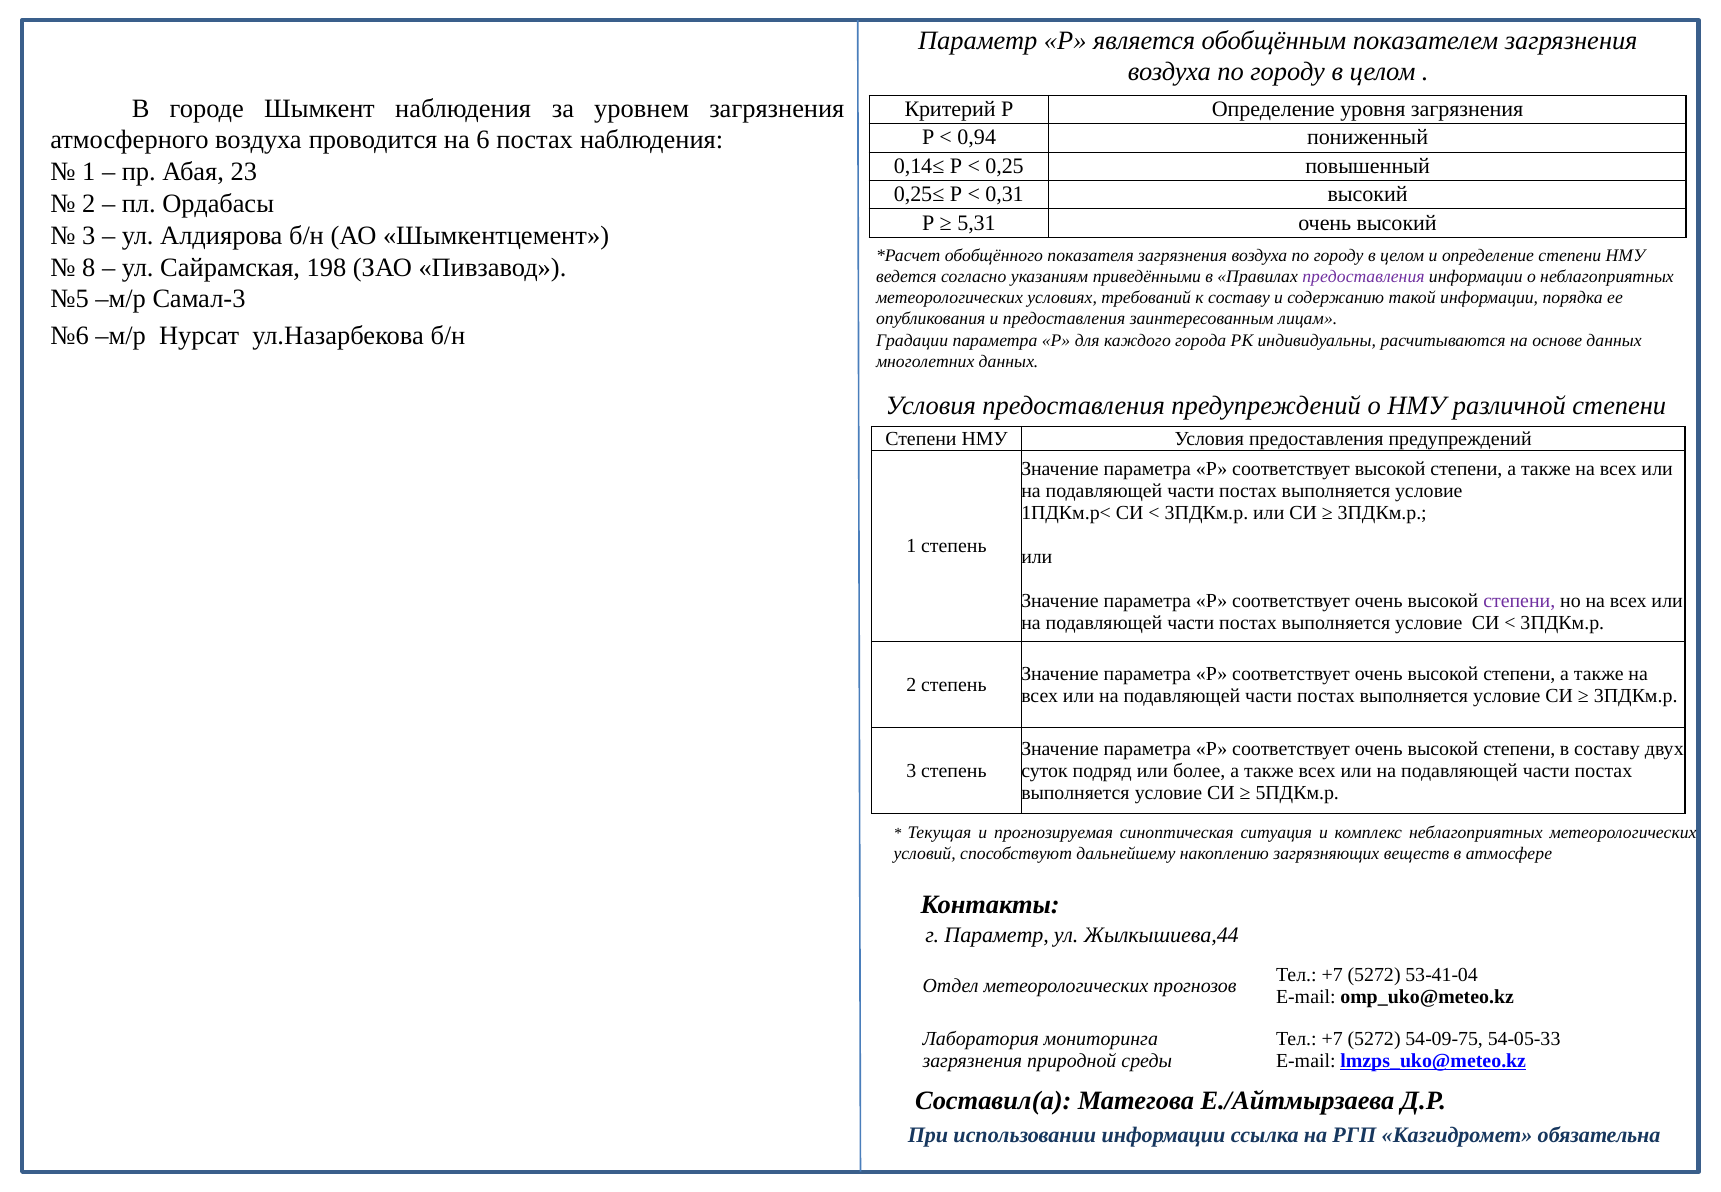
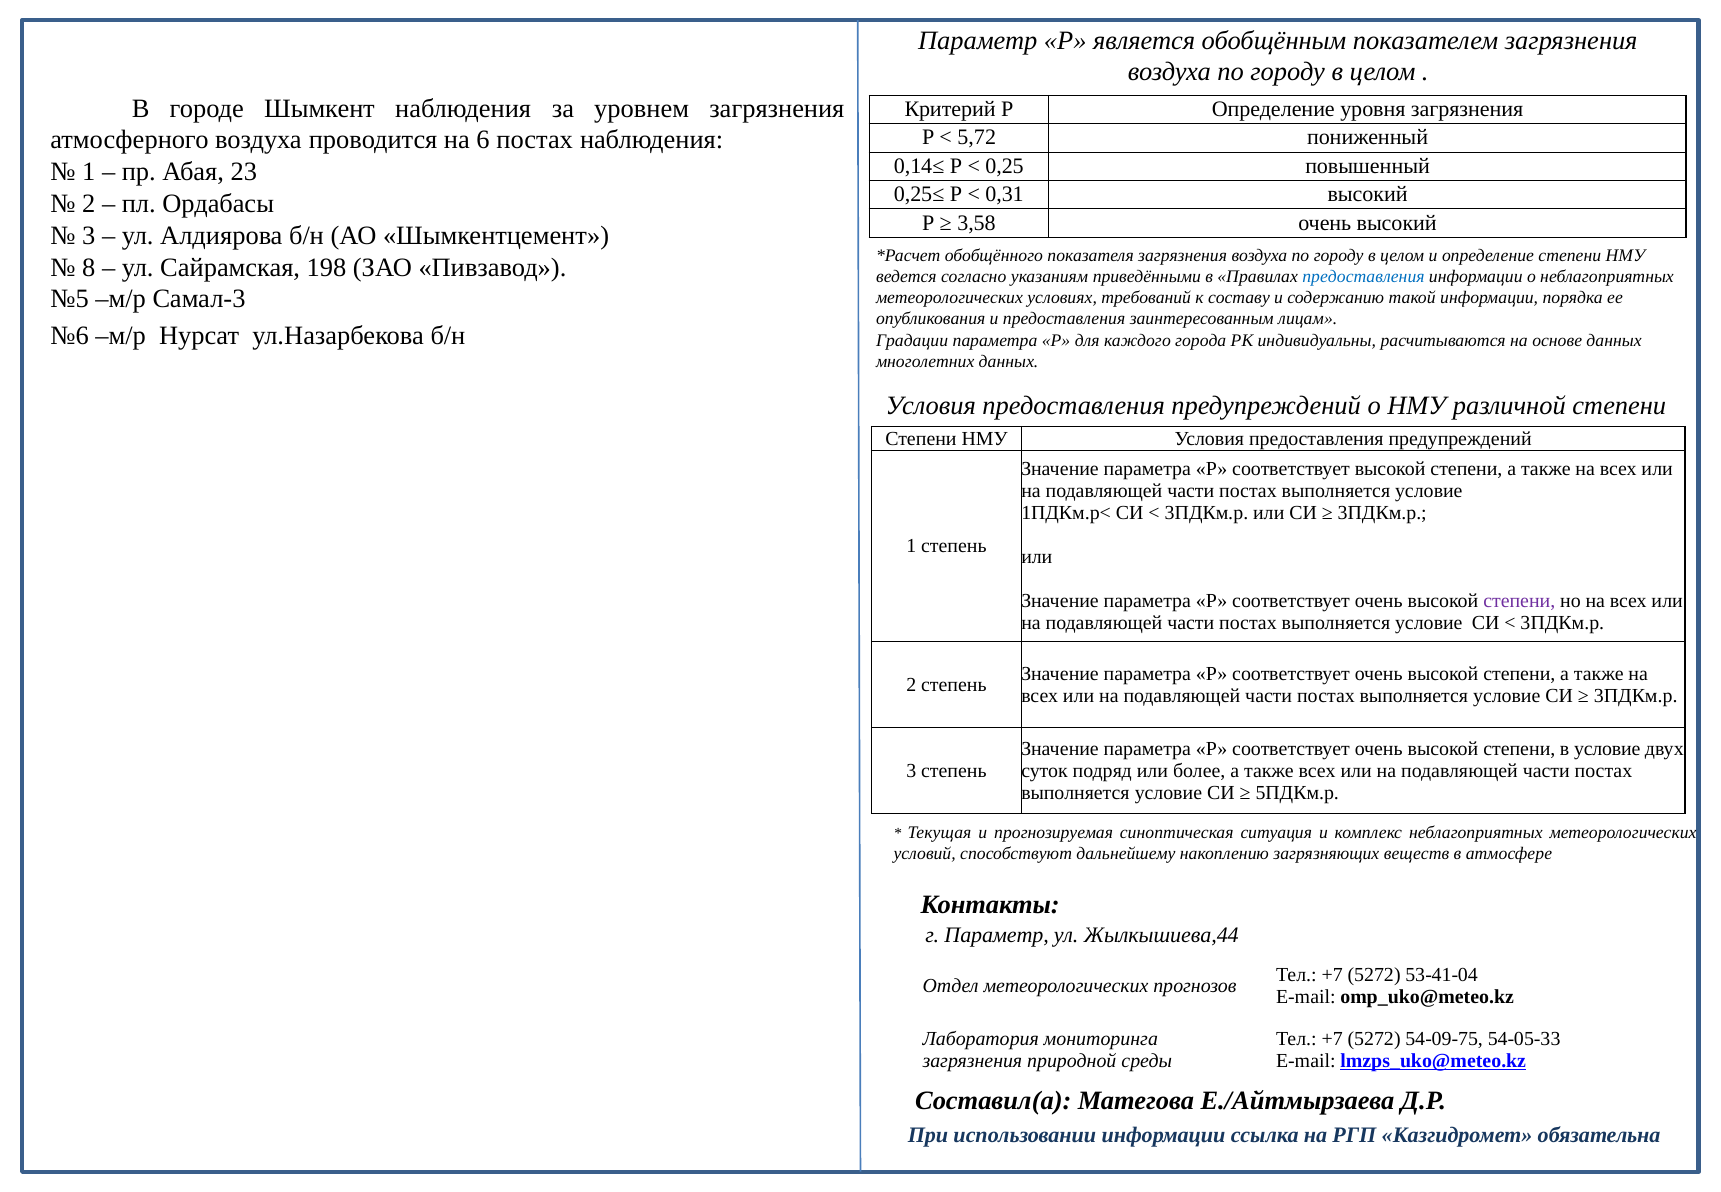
0,94: 0,94 -> 5,72
5,31: 5,31 -> 3,58
предоставления at (1363, 277) colour: purple -> blue
в составу: составу -> условие
